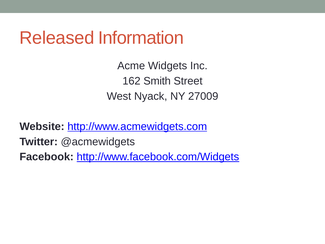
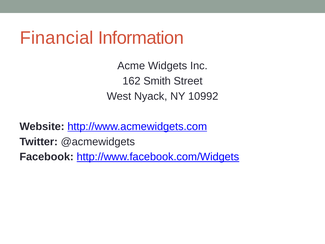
Released: Released -> Financial
27009: 27009 -> 10992
